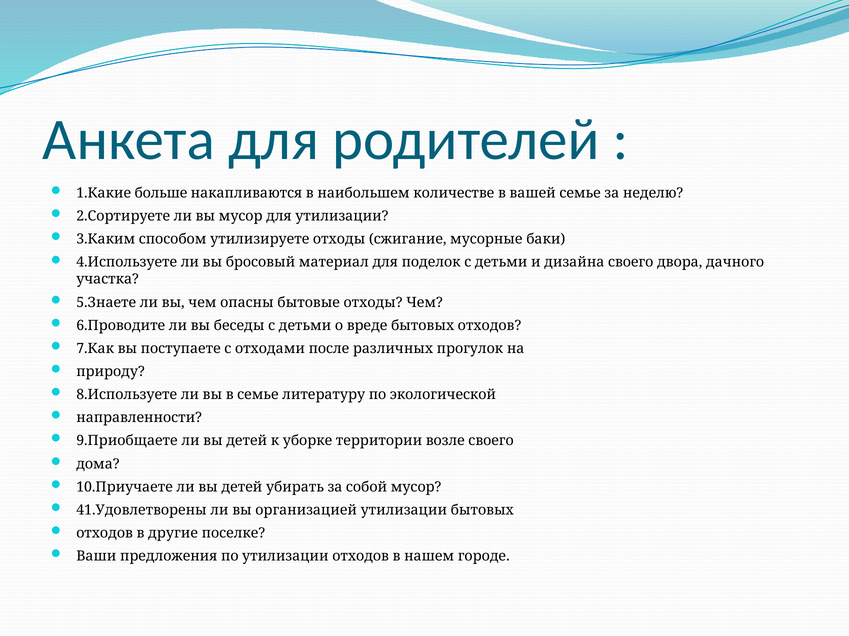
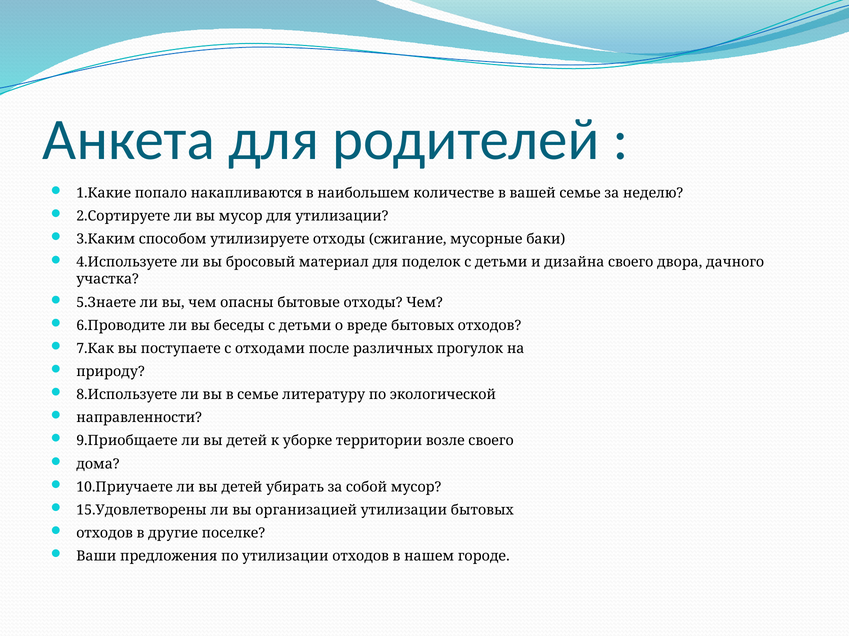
больше: больше -> попало
41.Удовлетворены: 41.Удовлетворены -> 15.Удовлетворены
